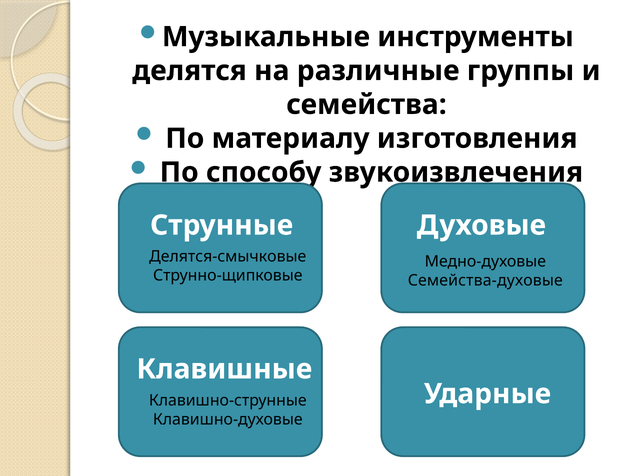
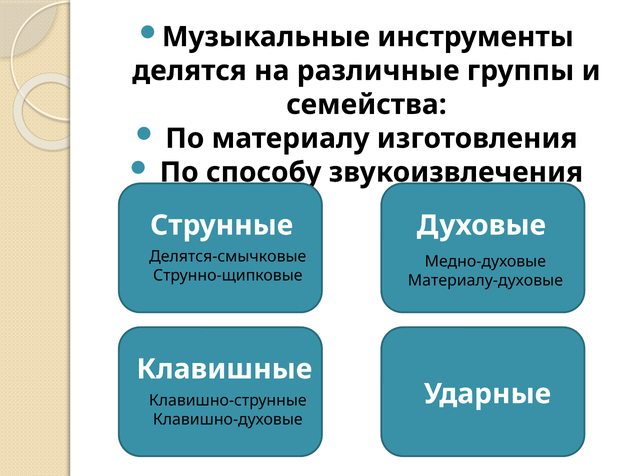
Семейства-духовые: Семейства-духовые -> Материалу-духовые
